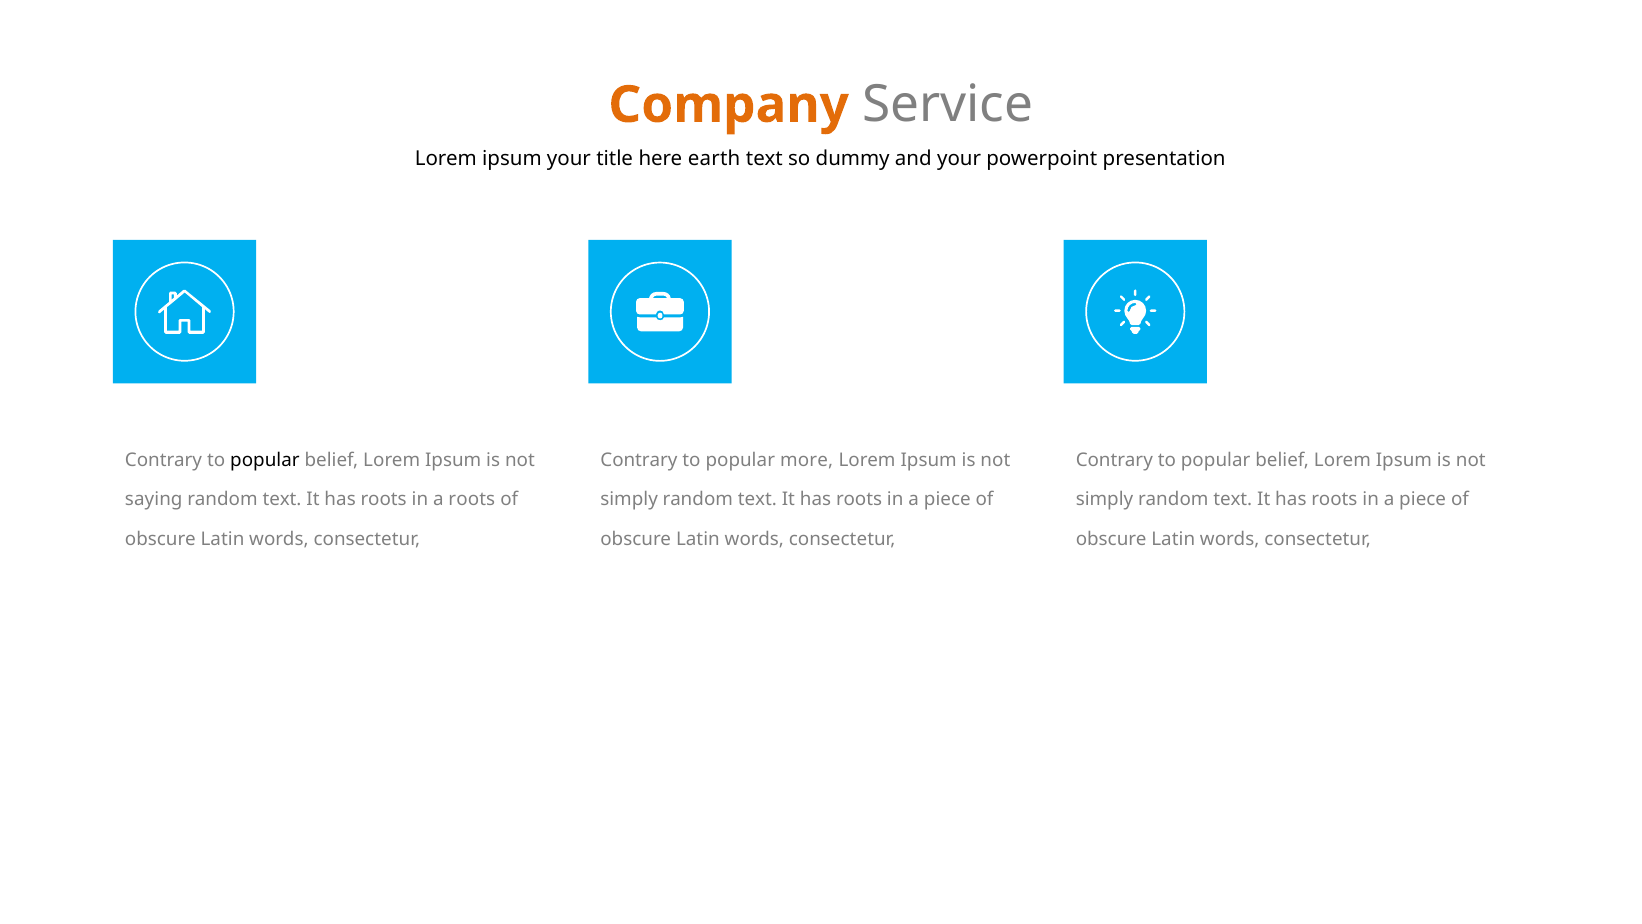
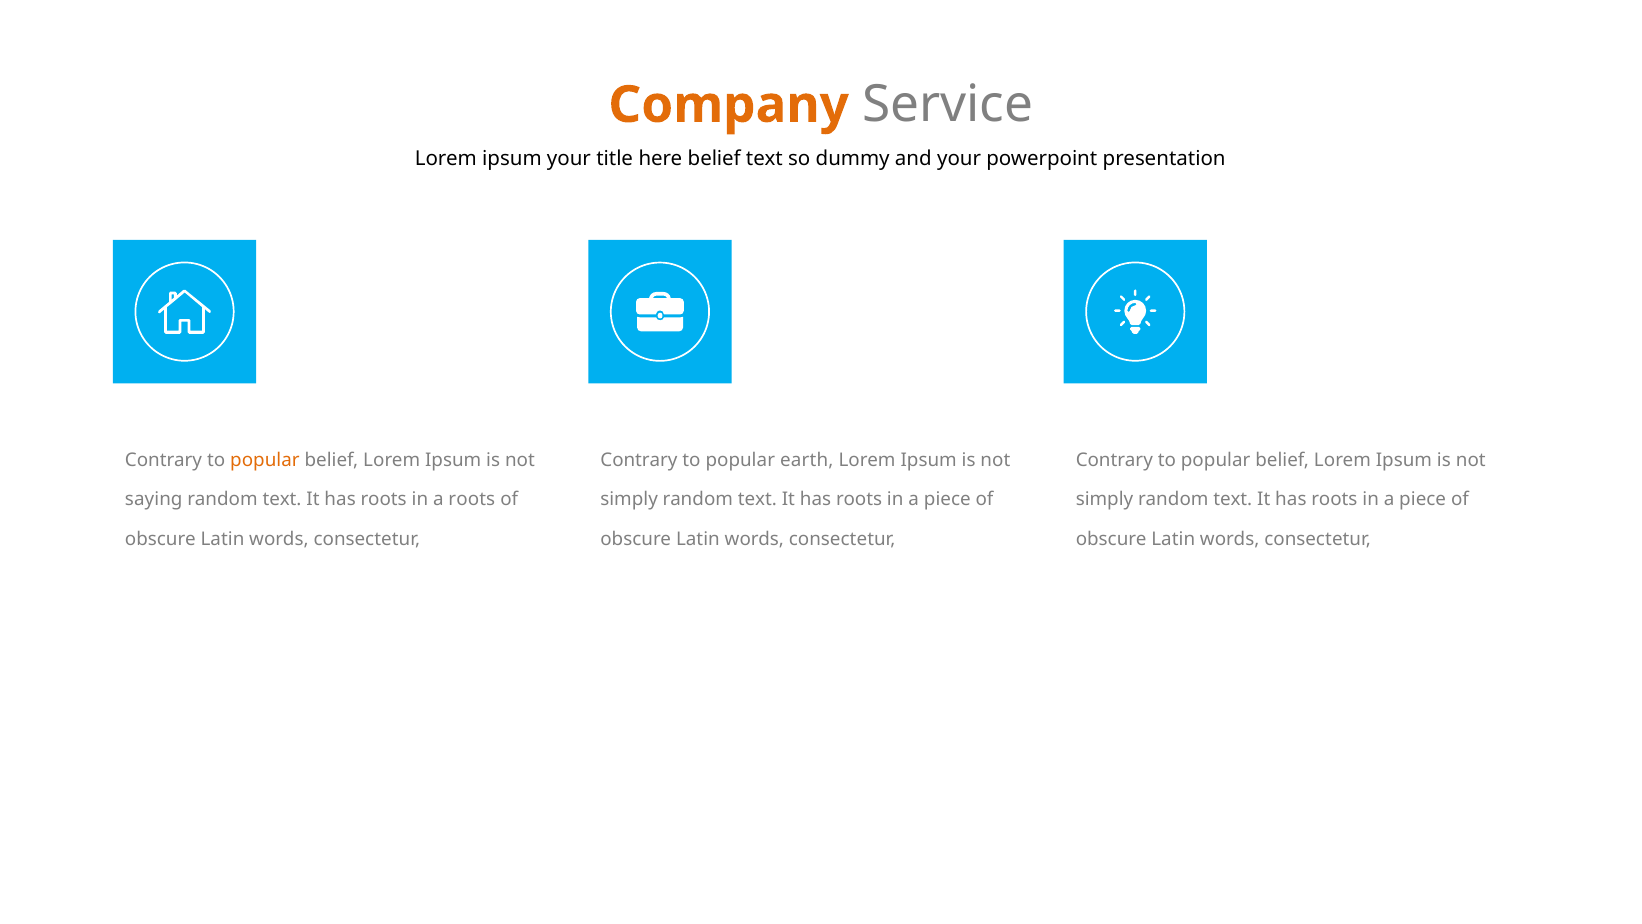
here earth: earth -> belief
popular at (265, 460) colour: black -> orange
more: more -> earth
